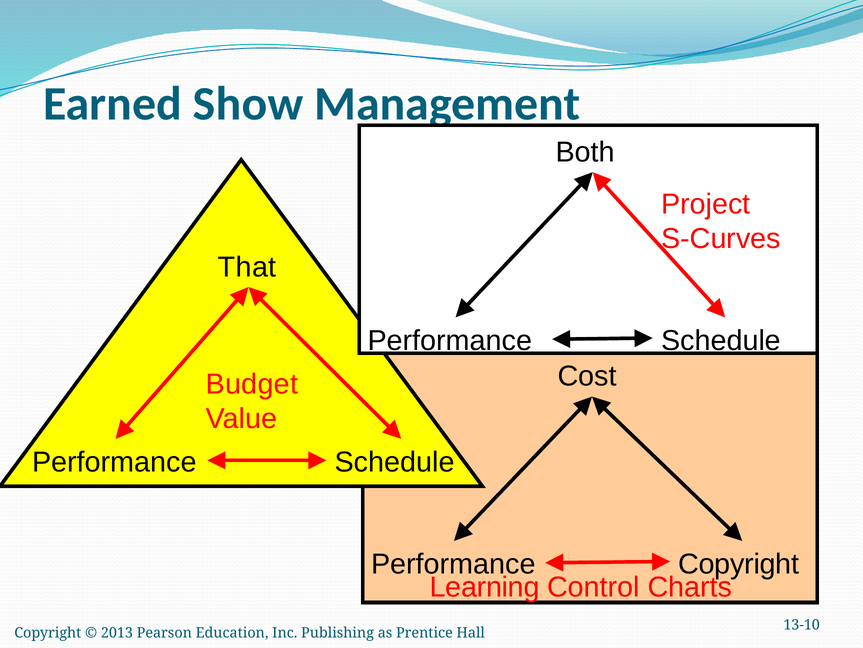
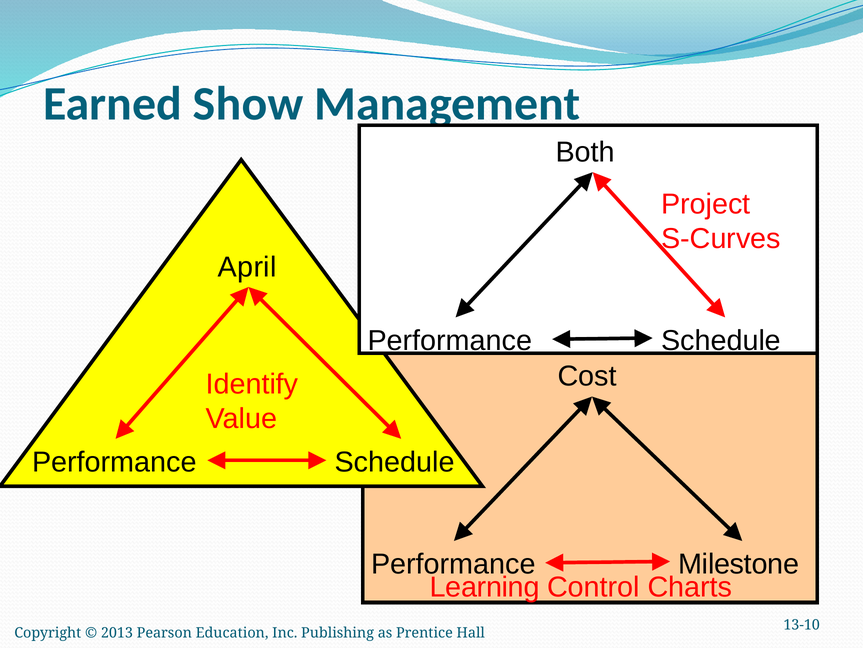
That: That -> April
Budget: Budget -> Identify
Copyright at (739, 564): Copyright -> Milestone
